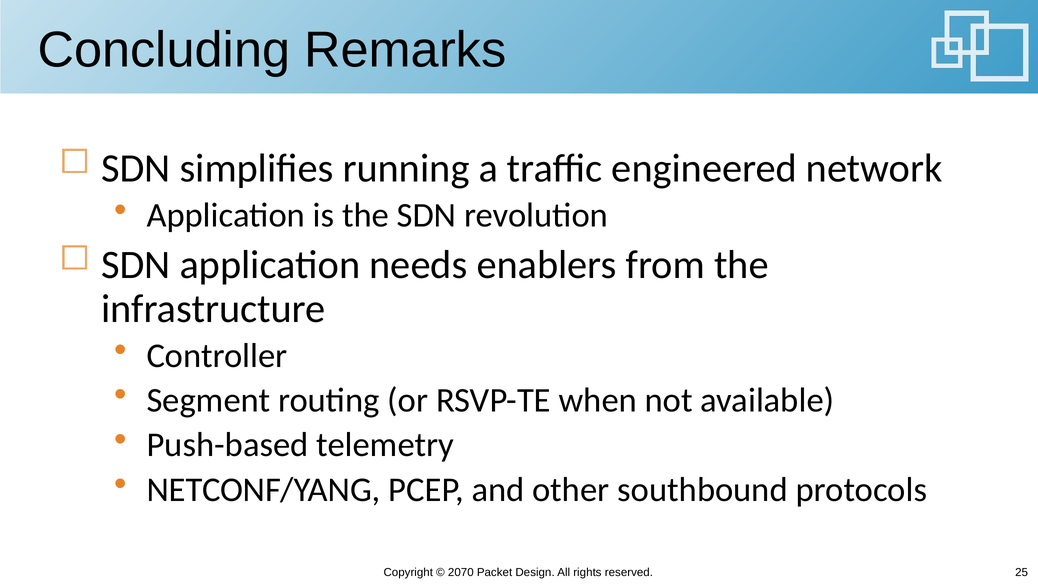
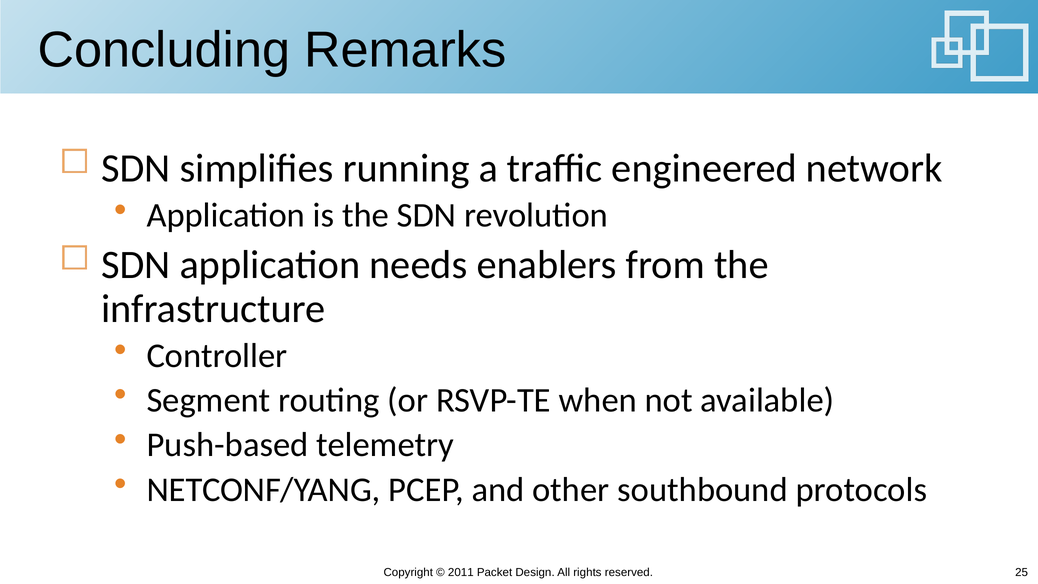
2070: 2070 -> 2011
